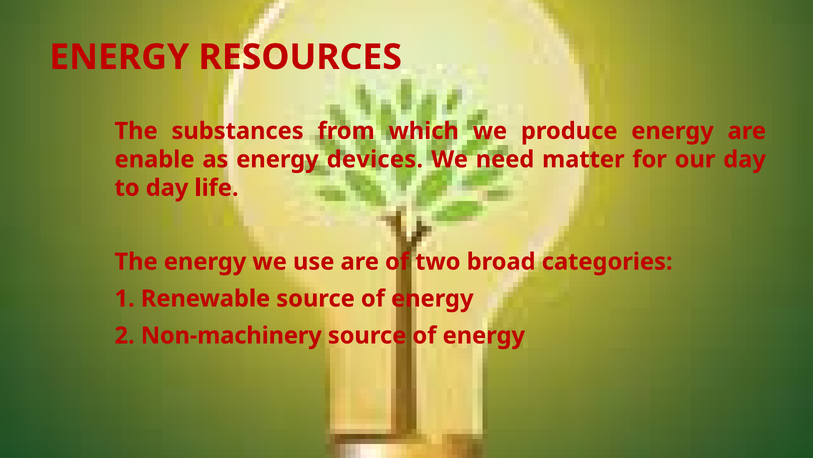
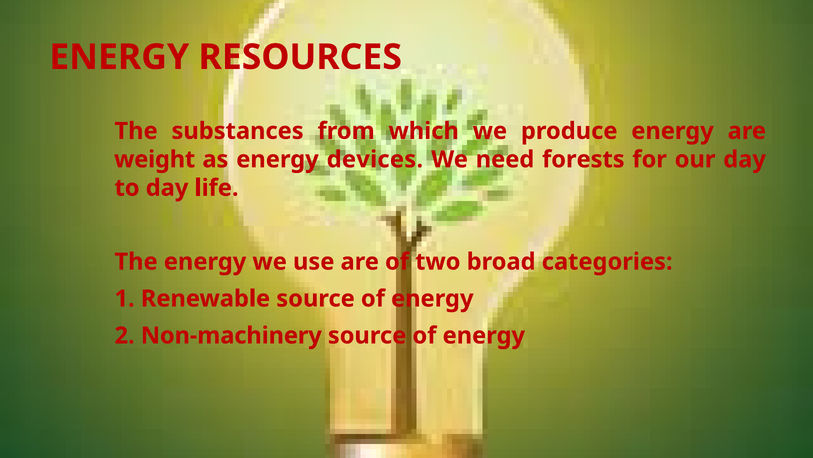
enable: enable -> weight
matter: matter -> forests
